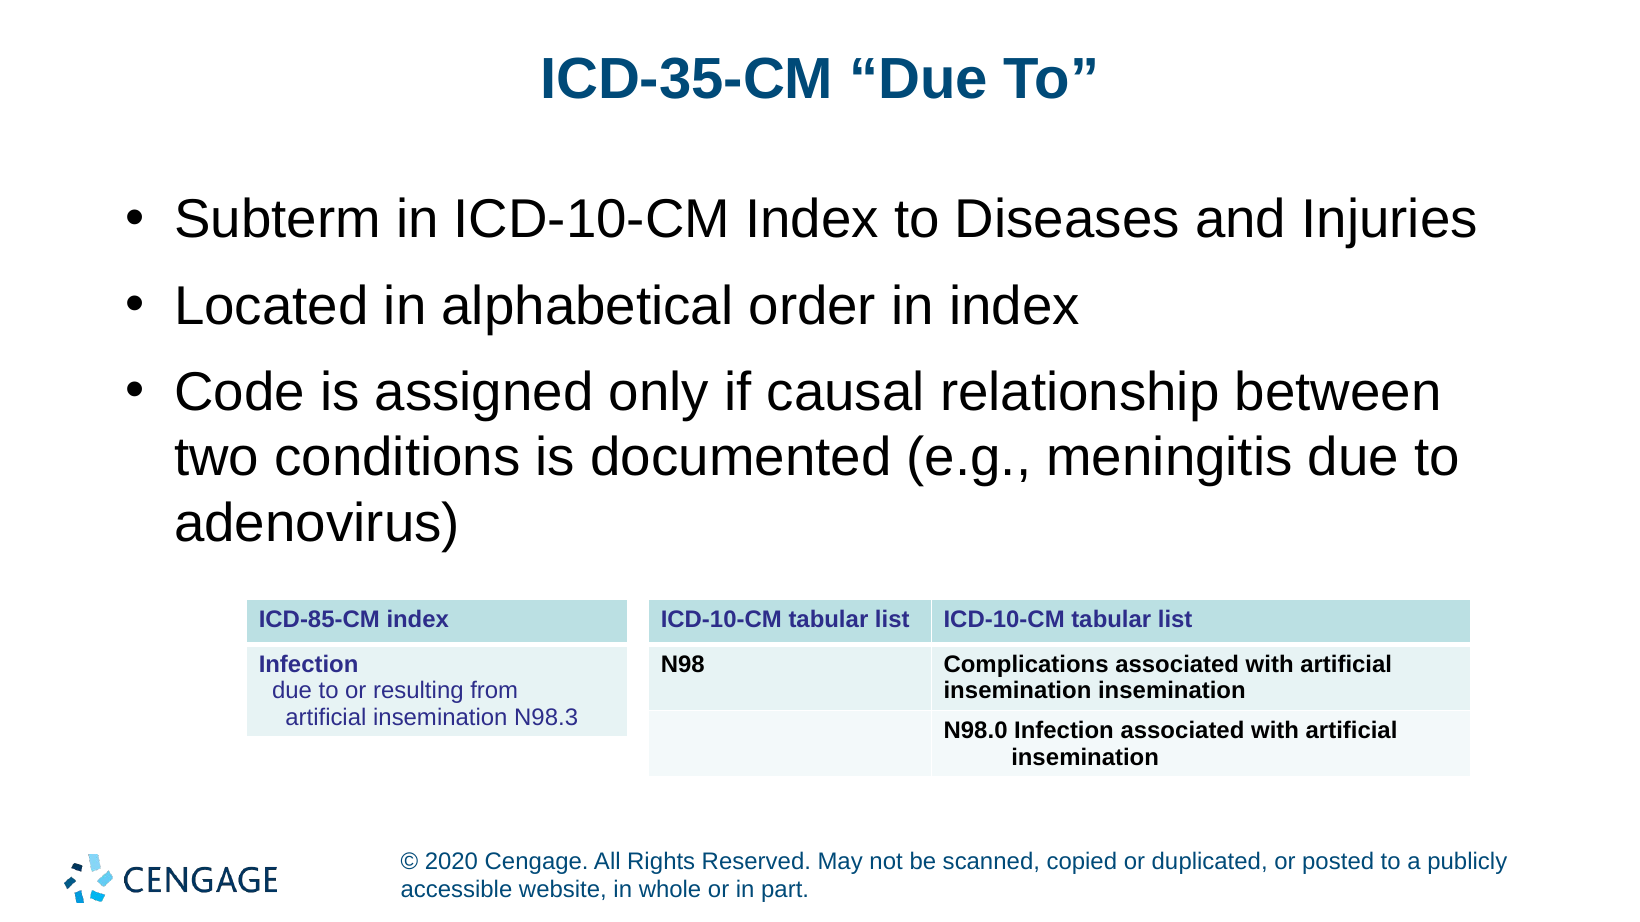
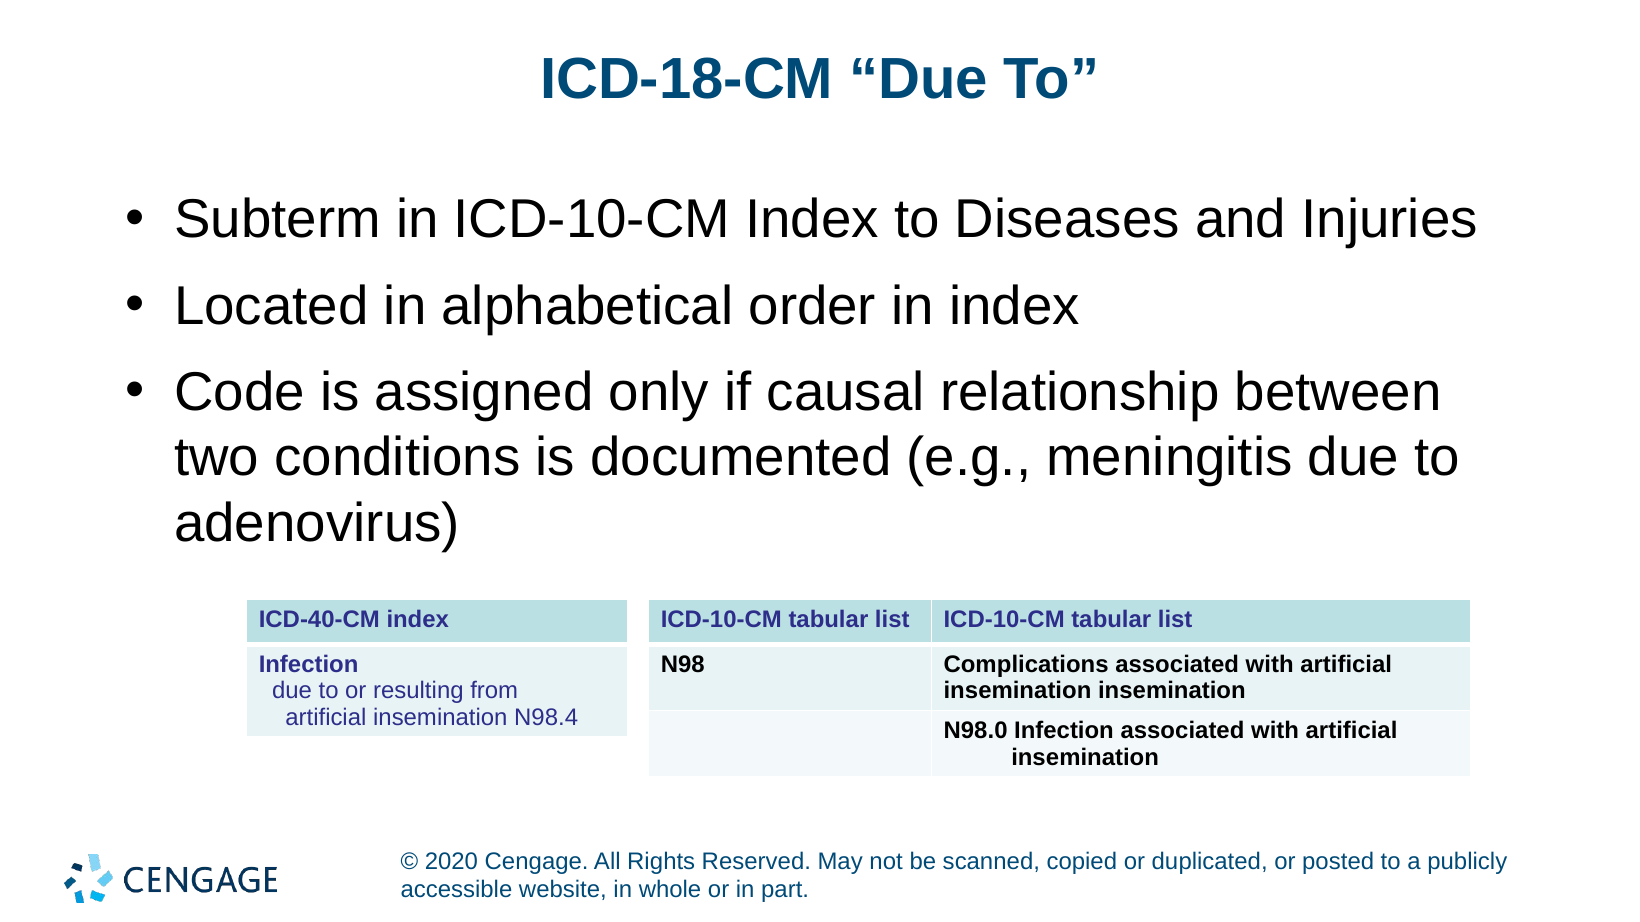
ICD-35-CM: ICD-35-CM -> ICD-18-CM
ICD-85-CM: ICD-85-CM -> ICD-40-CM
N98.3: N98.3 -> N98.4
